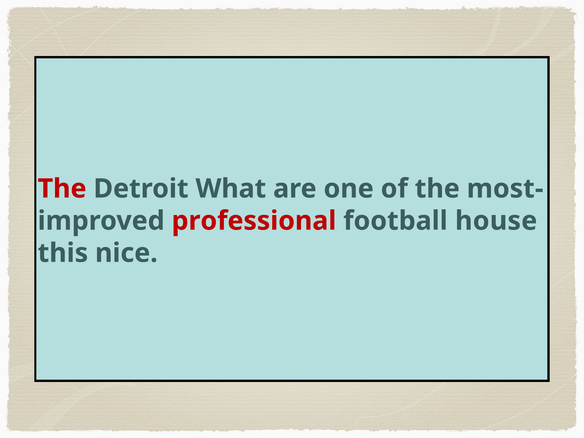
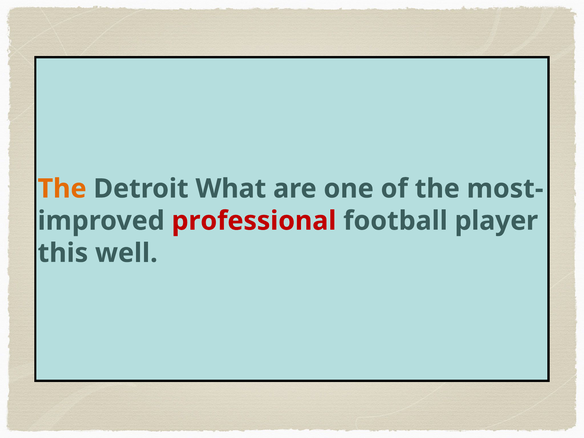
The at (62, 189) colour: red -> orange
house: house -> player
nice: nice -> well
